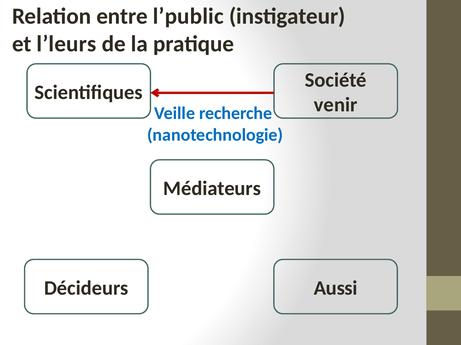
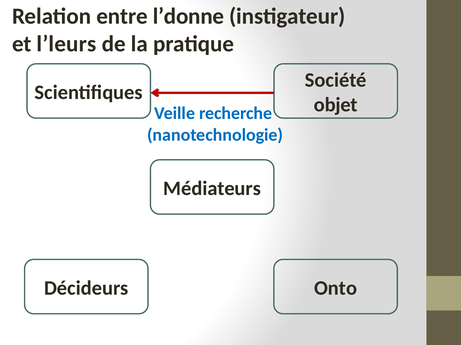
l’public: l’public -> l’donne
venir: venir -> objet
Aussi: Aussi -> Onto
